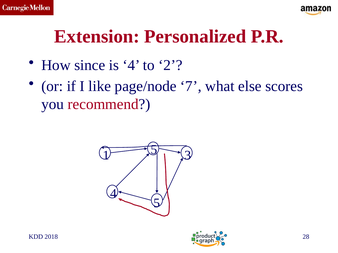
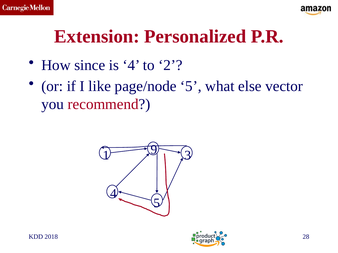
page/node 7: 7 -> 5
scores: scores -> vector
1 5: 5 -> 9
